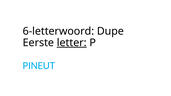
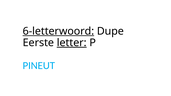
6-letterwoord underline: none -> present
